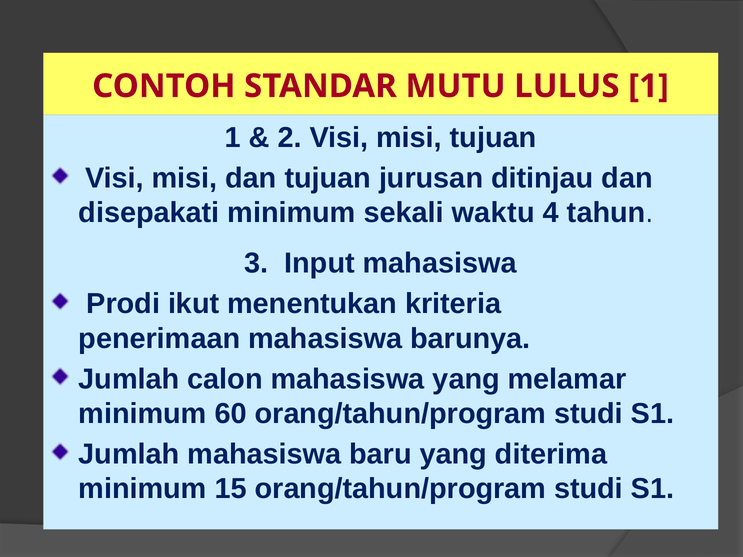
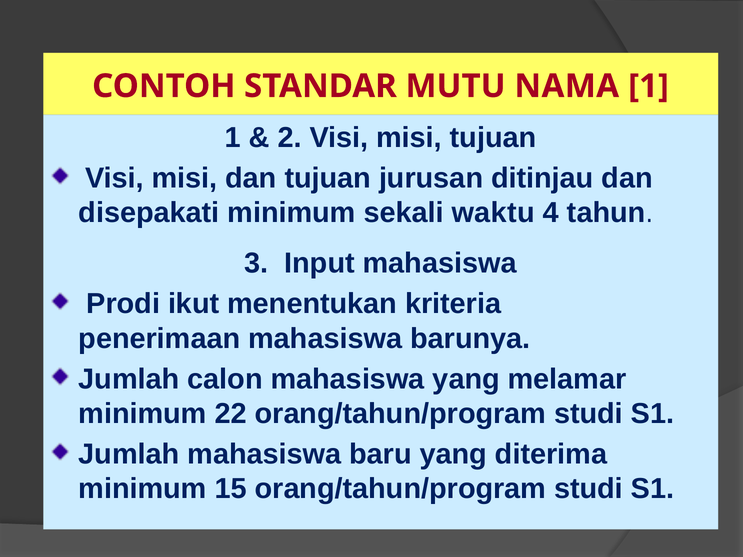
LULUS: LULUS -> NAMA
60: 60 -> 22
